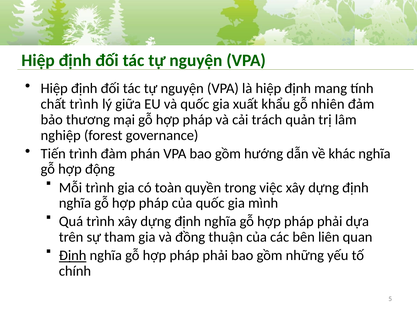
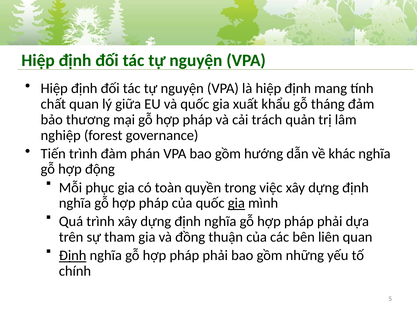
chất trình: trình -> quan
nhiên: nhiên -> tháng
Mỗi trình: trình -> phục
gia at (236, 203) underline: none -> present
